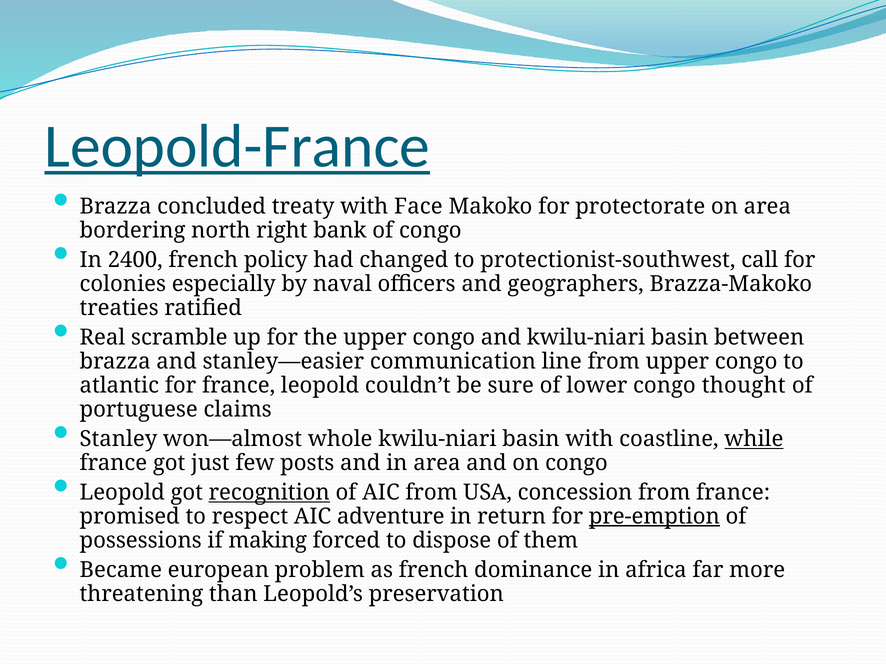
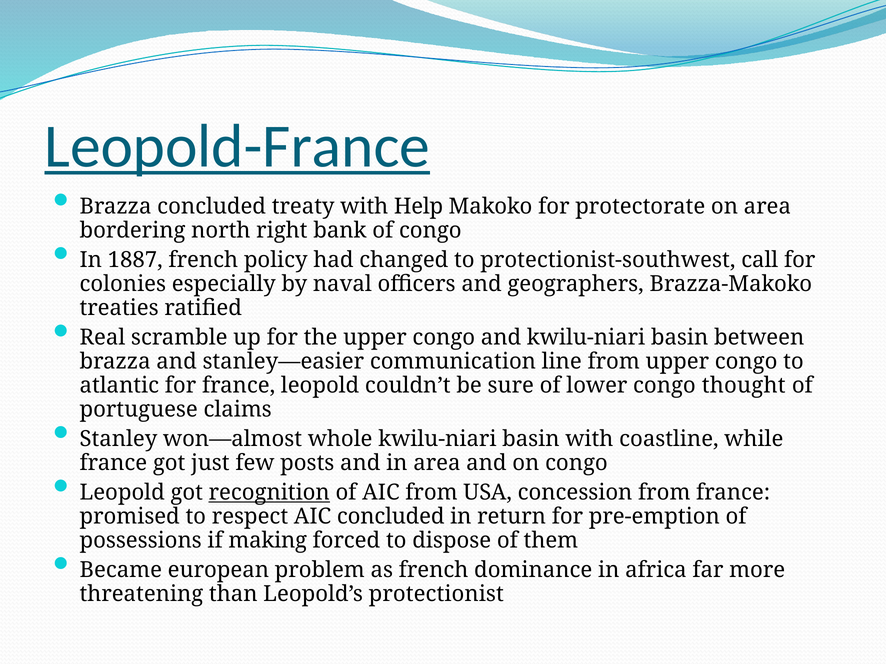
Face: Face -> Help
2400: 2400 -> 1887
while underline: present -> none
AIC adventure: adventure -> concluded
pre-emption underline: present -> none
preservation: preservation -> protectionist
